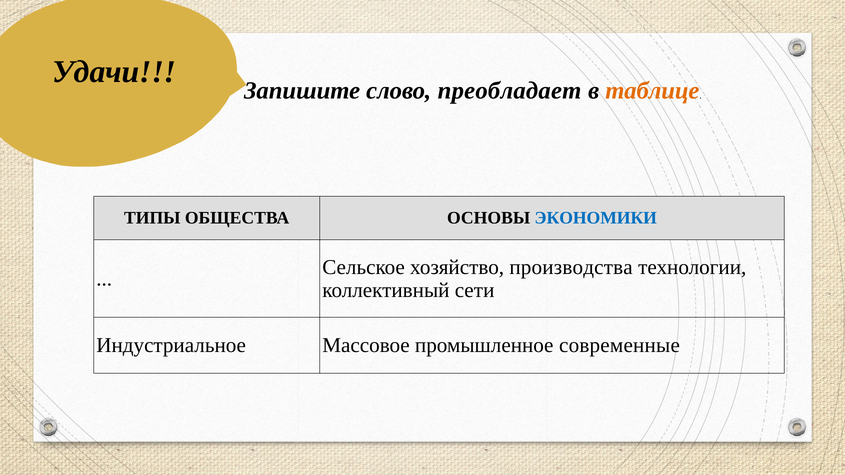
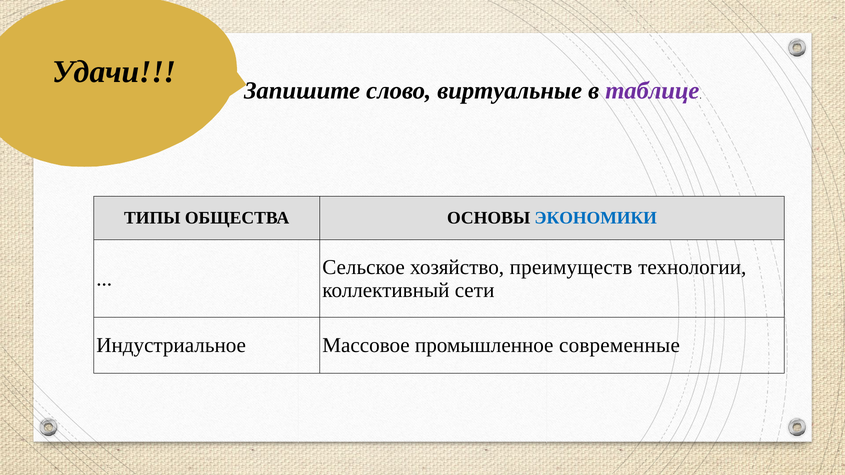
преобладает: преобладает -> виртуальные
таблице colour: orange -> purple
производства: производства -> преимуществ
